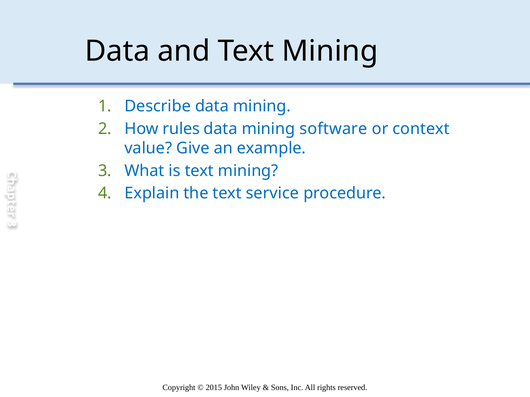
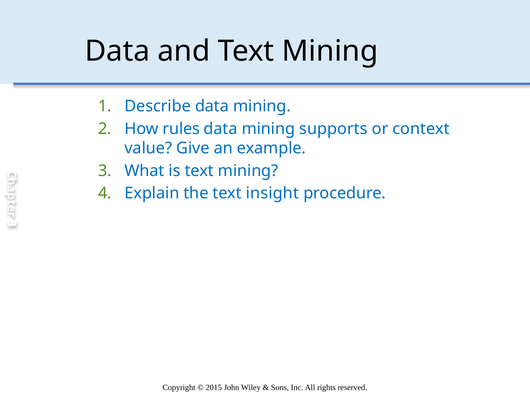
software: software -> supports
service: service -> insight
